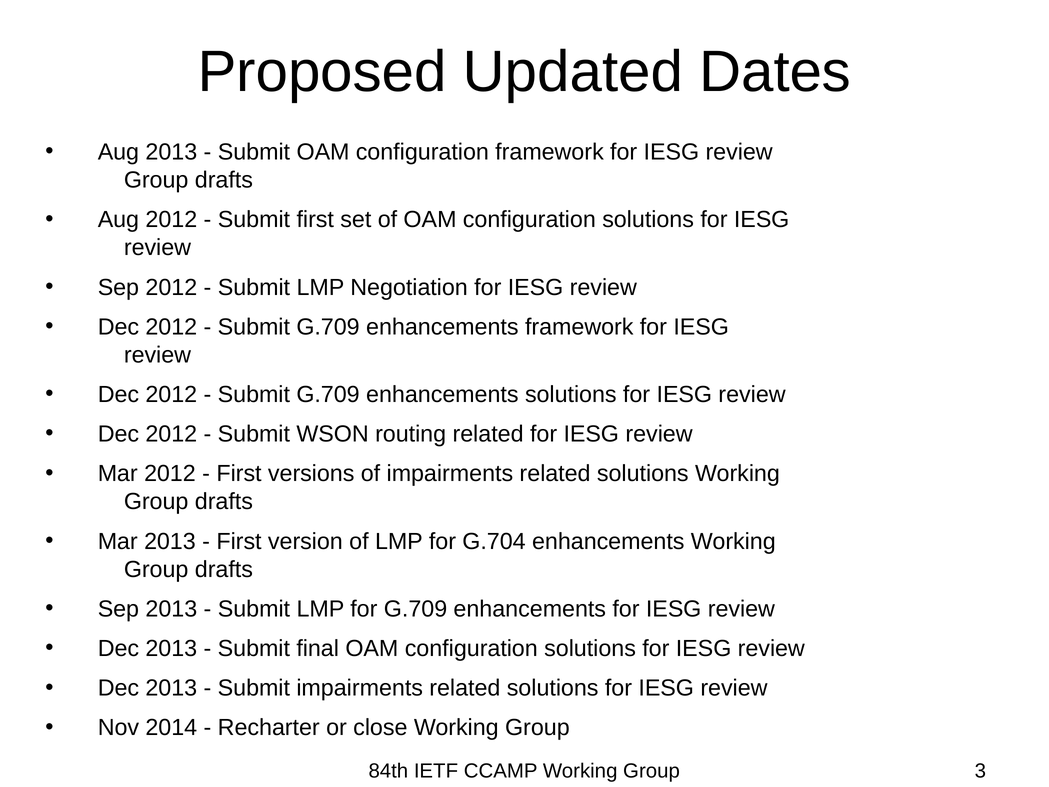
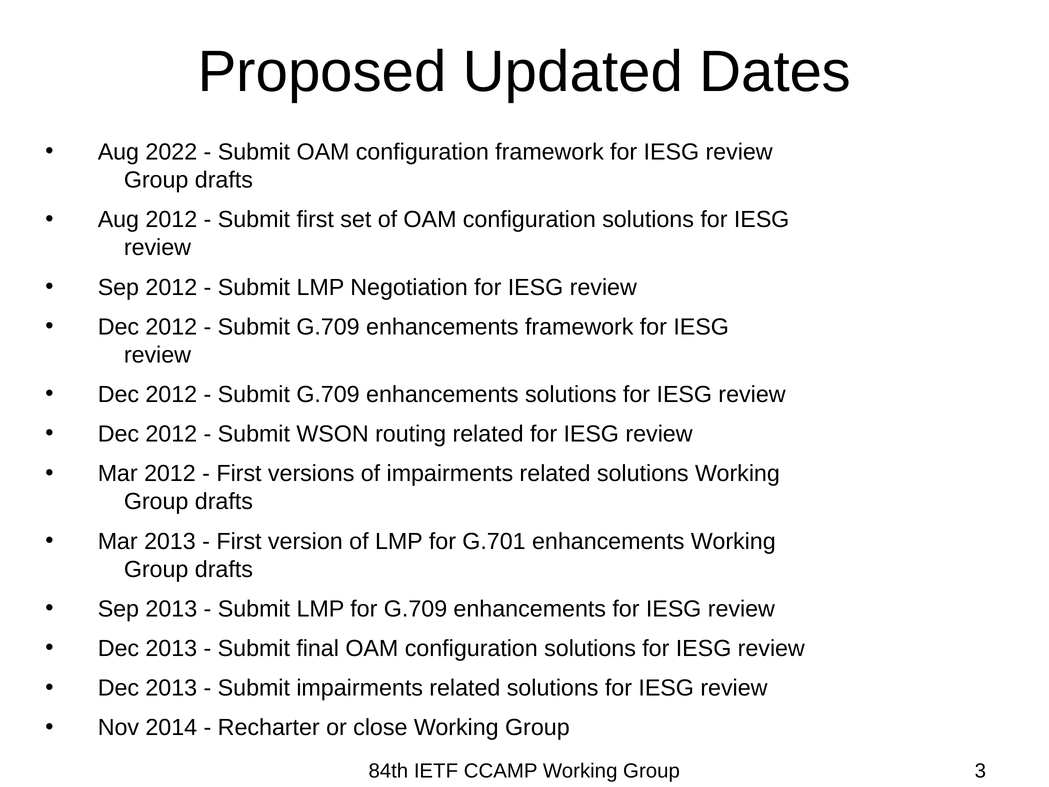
Aug 2013: 2013 -> 2022
G.704: G.704 -> G.701
